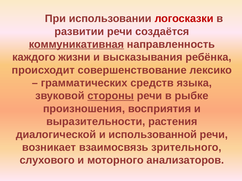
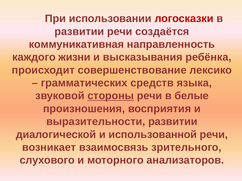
коммуникативная underline: present -> none
рыбке: рыбке -> белые
выразительности растения: растения -> развитии
